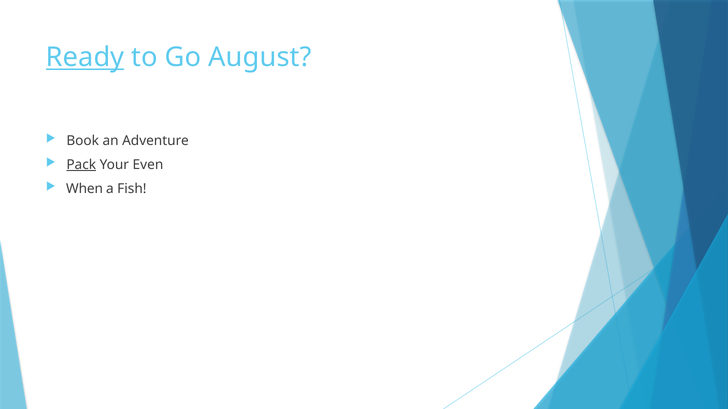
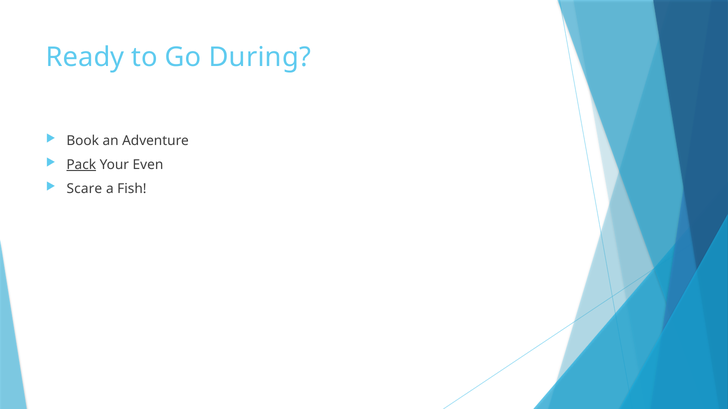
Ready underline: present -> none
August: August -> During
When: When -> Scare
